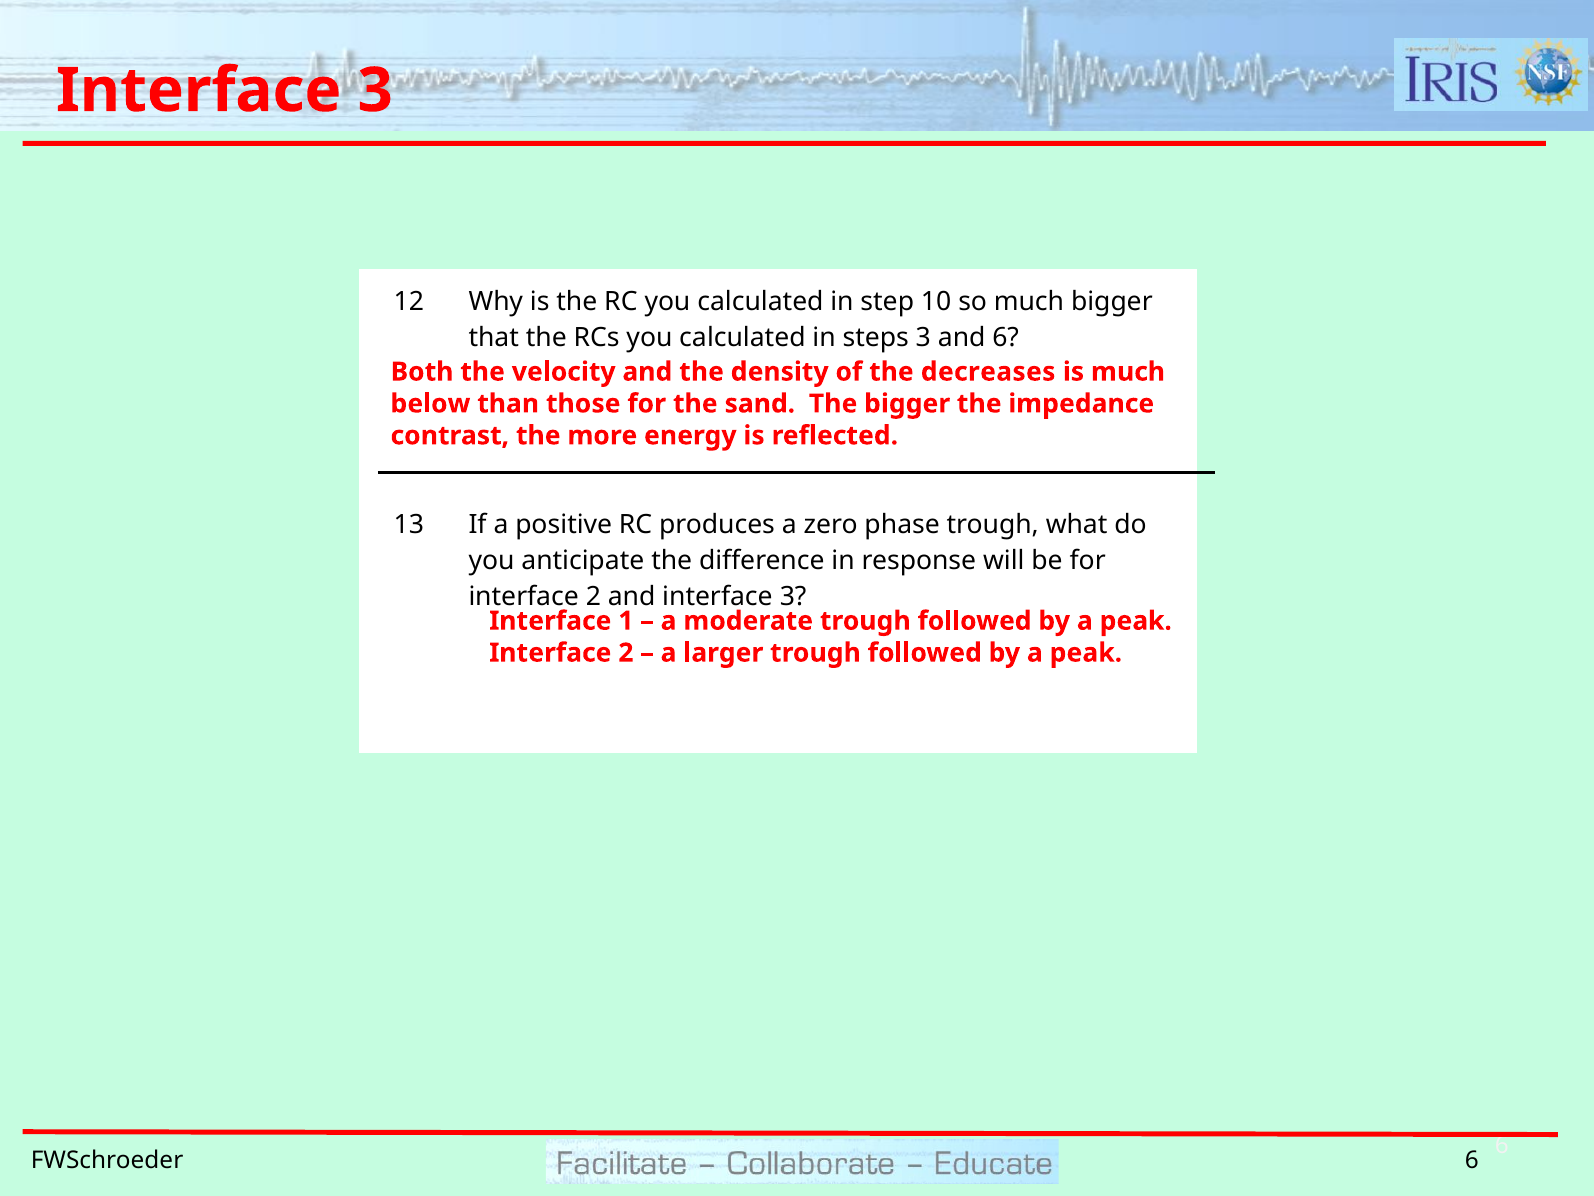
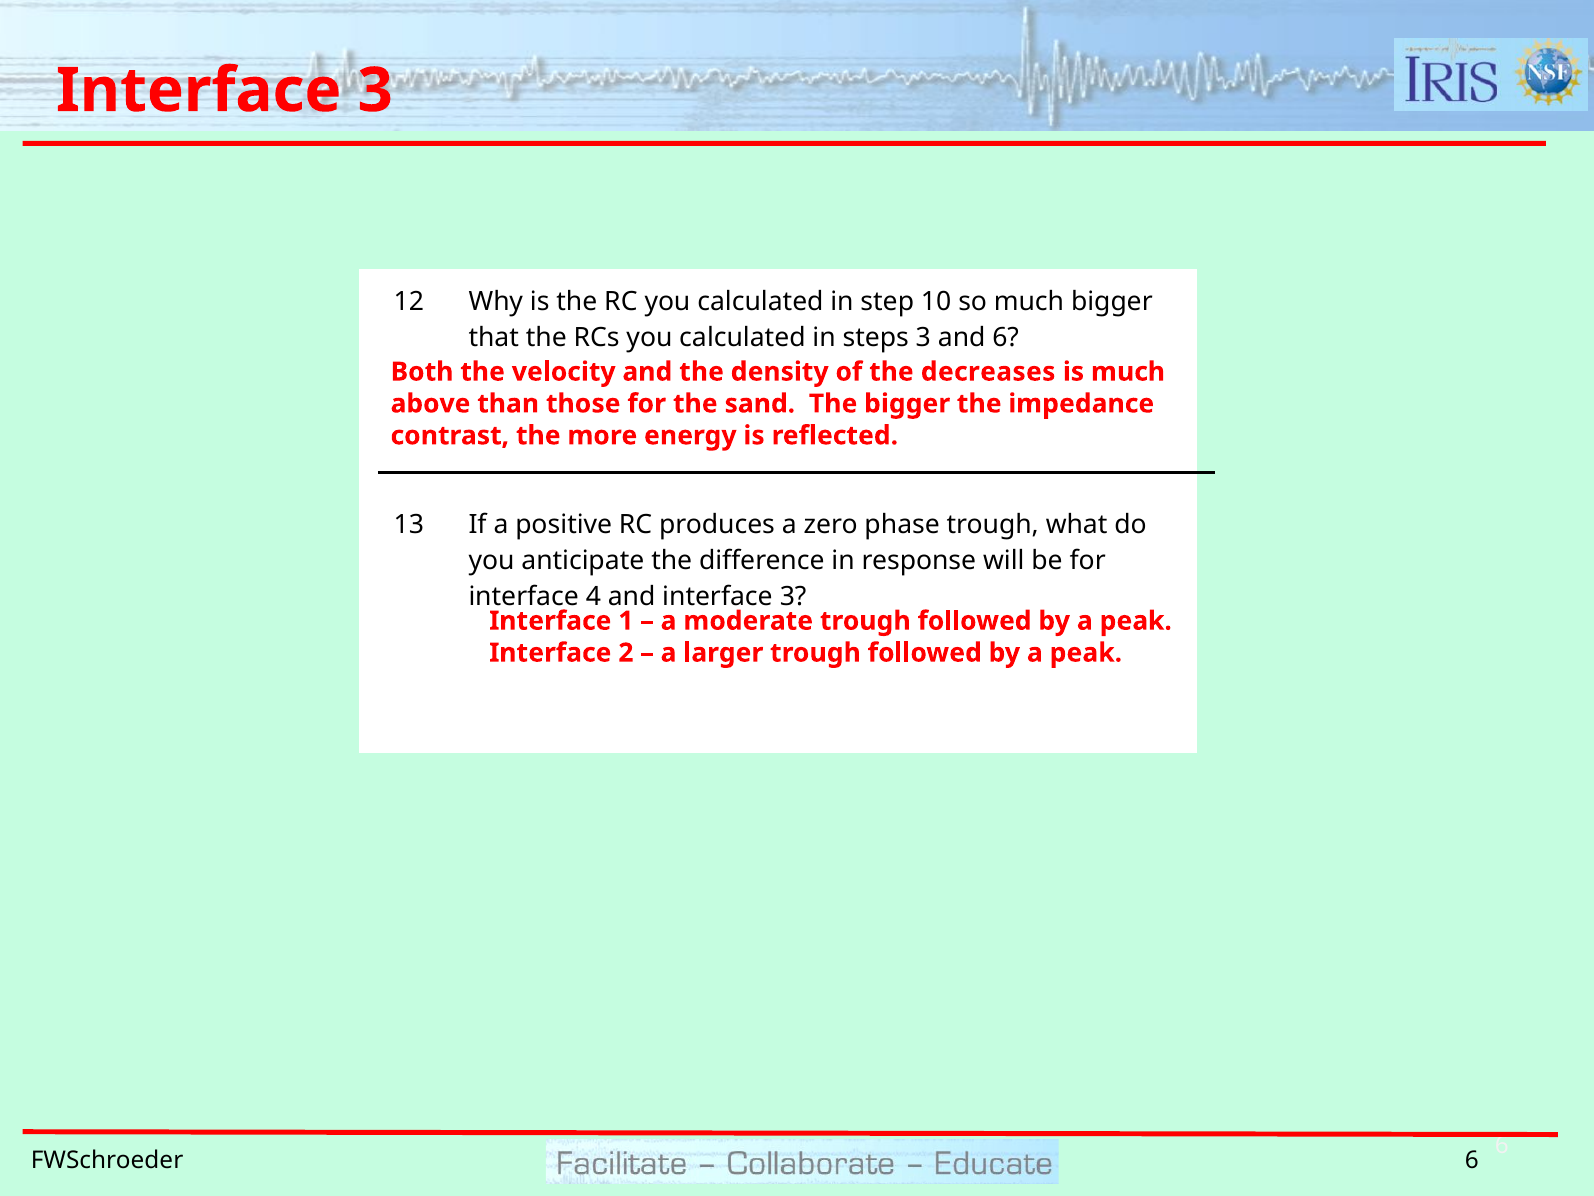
below: below -> above
2 at (593, 597): 2 -> 4
